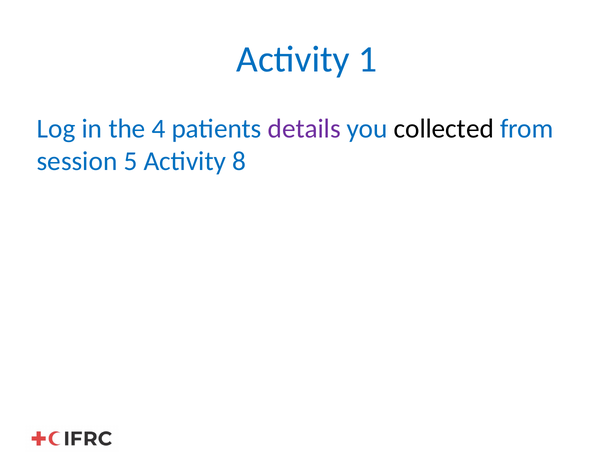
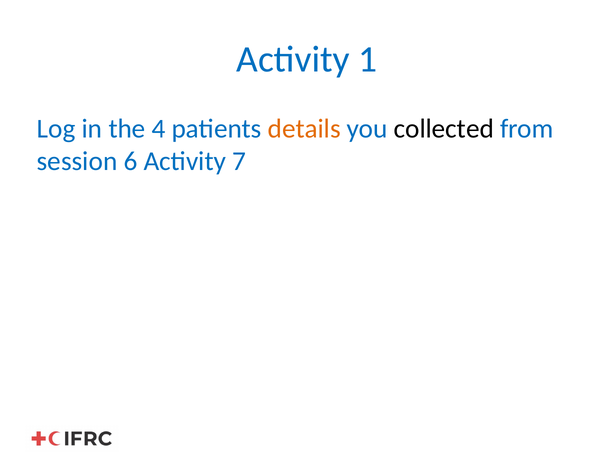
details colour: purple -> orange
5: 5 -> 6
8: 8 -> 7
